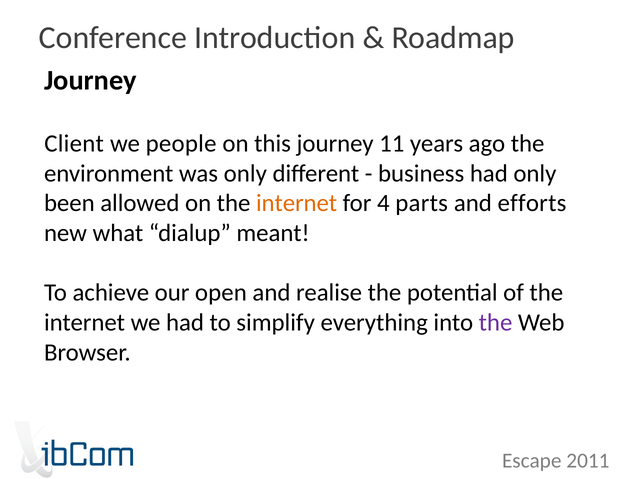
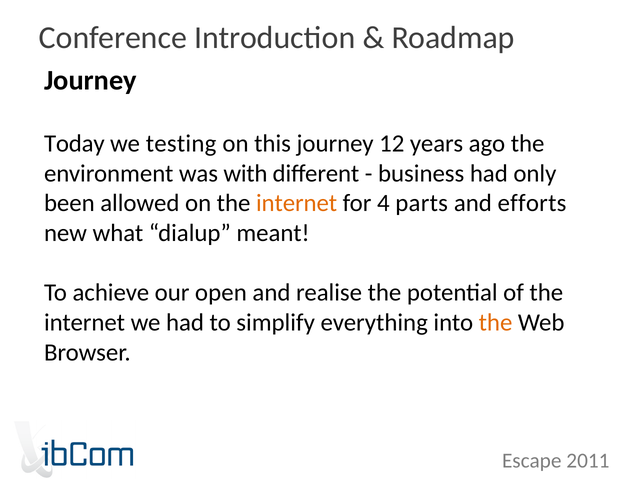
Client: Client -> Today
people: people -> testing
11: 11 -> 12
was only: only -> with
the at (496, 323) colour: purple -> orange
